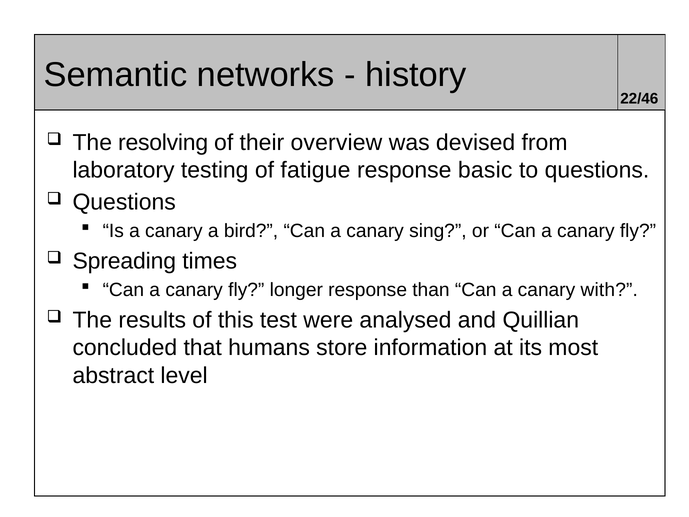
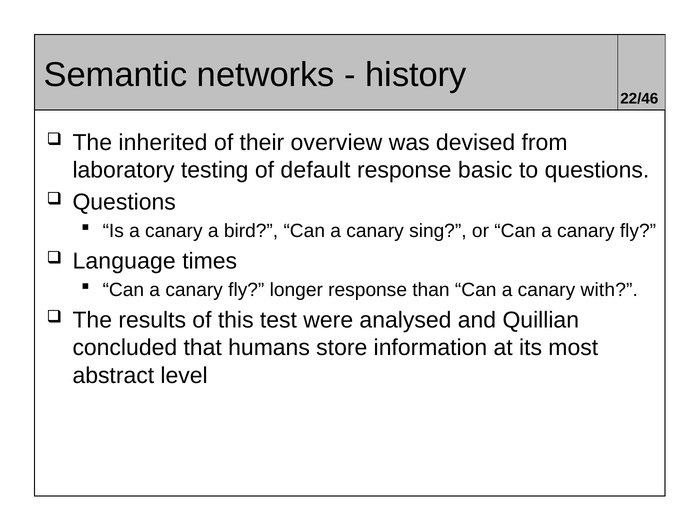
resolving: resolving -> inherited
fatigue: fatigue -> default
Spreading: Spreading -> Language
